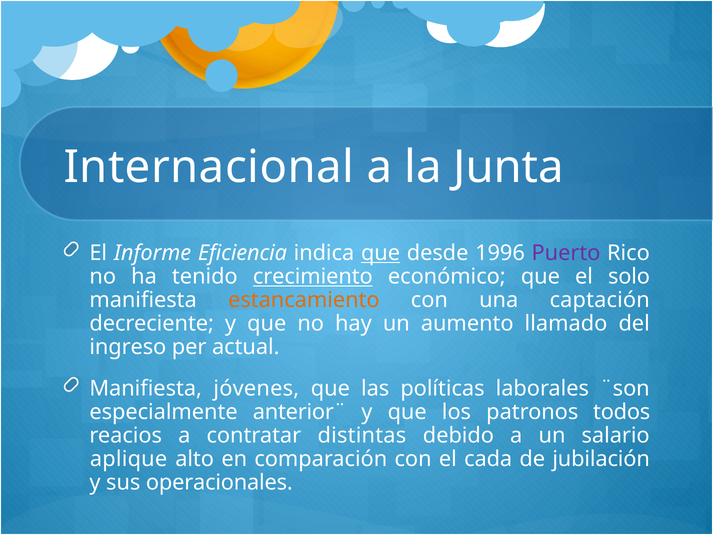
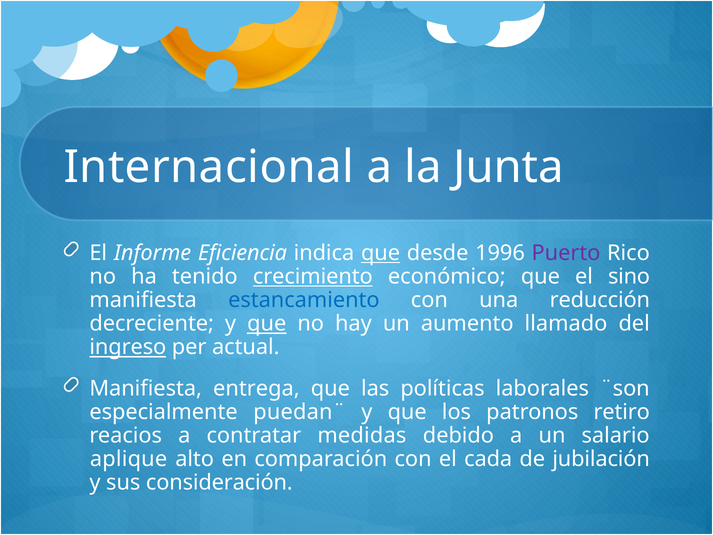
solo: solo -> sino
estancamiento colour: orange -> blue
captación: captación -> reducción
que at (267, 324) underline: none -> present
ingreso underline: none -> present
jóvenes: jóvenes -> entrega
anterior¨: anterior¨ -> puedan¨
todos: todos -> retiro
distintas: distintas -> medidas
operacionales: operacionales -> consideración
